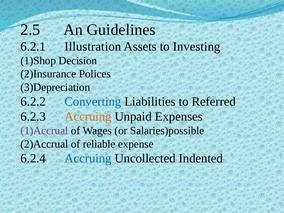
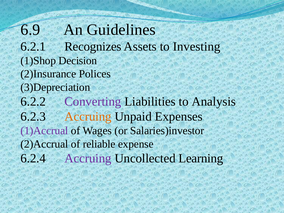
2.5: 2.5 -> 6.9
Illustration: Illustration -> Recognizes
Converting colour: blue -> purple
Referred: Referred -> Analysis
Salaries)possible: Salaries)possible -> Salaries)investor
Accruing at (88, 158) colour: blue -> purple
Indented: Indented -> Learning
